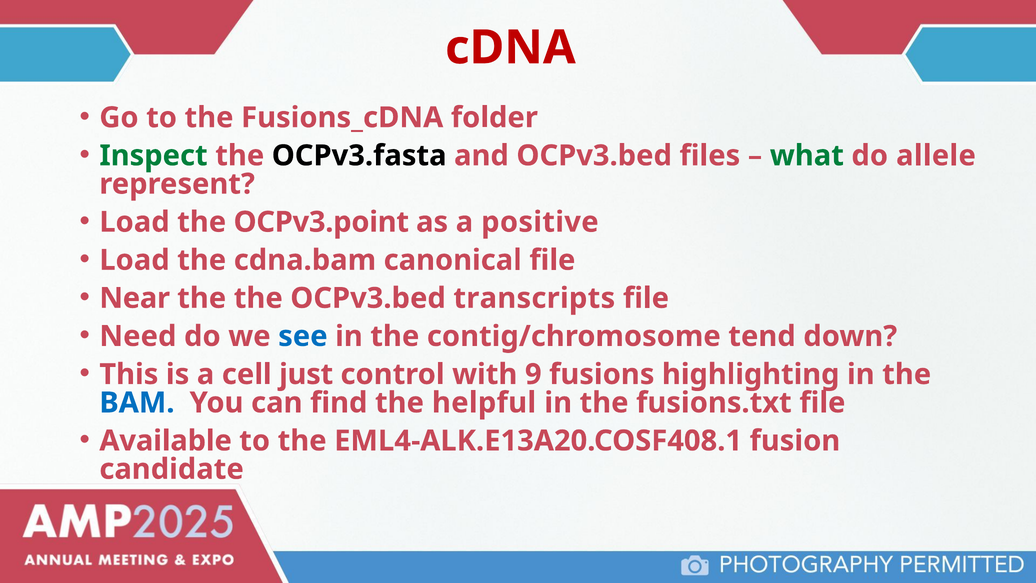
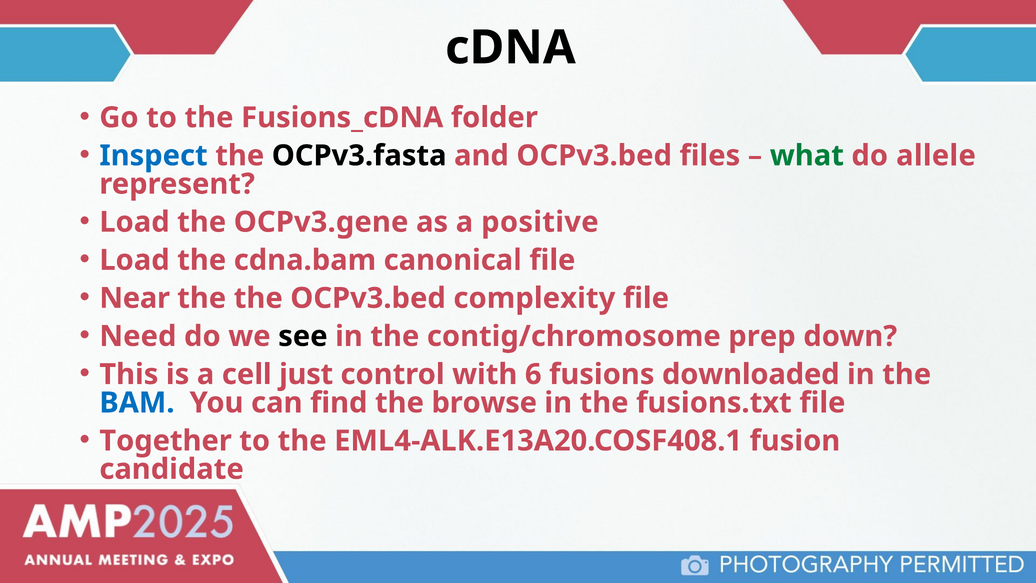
cDNA colour: red -> black
Inspect colour: green -> blue
OCPv3.point: OCPv3.point -> OCPv3.gene
transcripts: transcripts -> complexity
see colour: blue -> black
tend: tend -> prep
9: 9 -> 6
highlighting: highlighting -> downloaded
helpful: helpful -> browse
Available: Available -> Together
